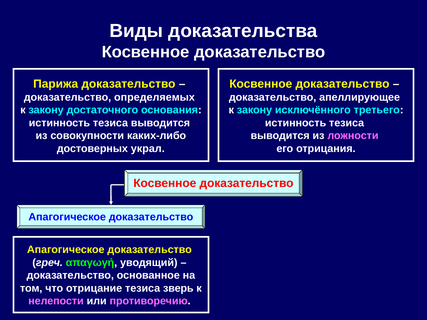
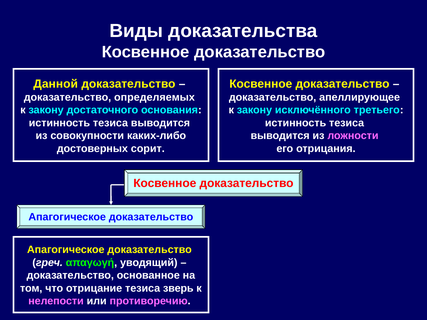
Парижа: Парижа -> Данной
украл: украл -> сорит
